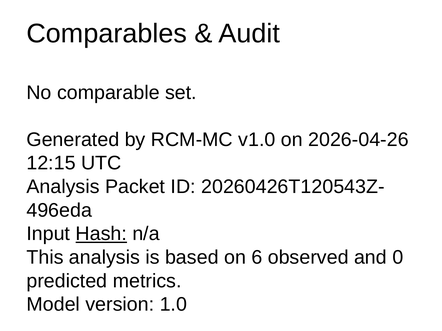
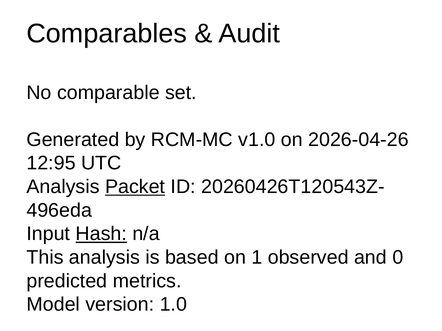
12:15: 12:15 -> 12:95
Packet underline: none -> present
6: 6 -> 1
